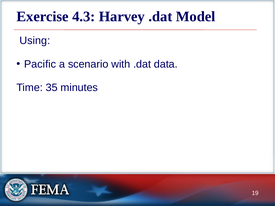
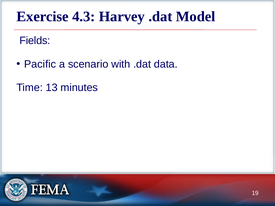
Using: Using -> Fields
35: 35 -> 13
